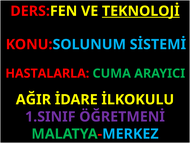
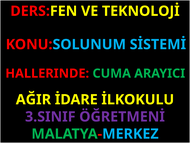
TEKNOLOJİ underline: present -> none
HASTALARLA: HASTALARLA -> HALLERINDE
1.SINIF: 1.SINIF -> 3.SINIF
